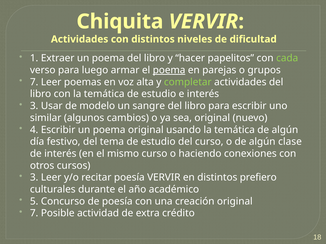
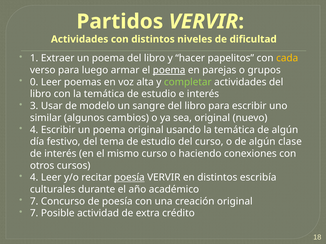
Chiquita: Chiquita -> Partidos
cada colour: light green -> yellow
7 at (34, 82): 7 -> 0
3 at (34, 178): 3 -> 4
poesía at (129, 178) underline: none -> present
prefiero: prefiero -> escribía
5 at (34, 202): 5 -> 7
